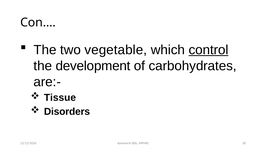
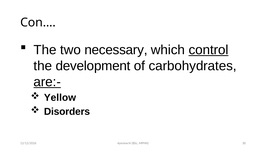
vegetable: vegetable -> necessary
are:- underline: none -> present
Tissue: Tissue -> Yellow
